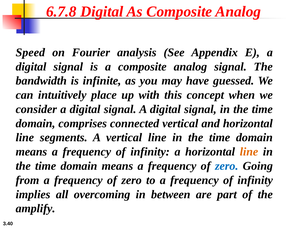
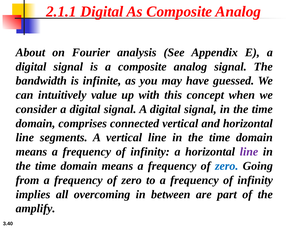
6.7.8: 6.7.8 -> 2.1.1
Speed: Speed -> About
place: place -> value
line at (249, 152) colour: orange -> purple
